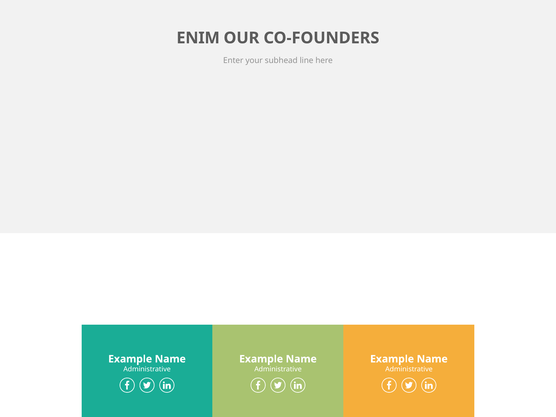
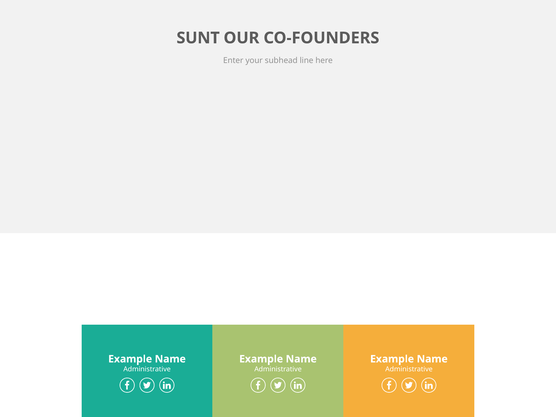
ENIM: ENIM -> SUNT
